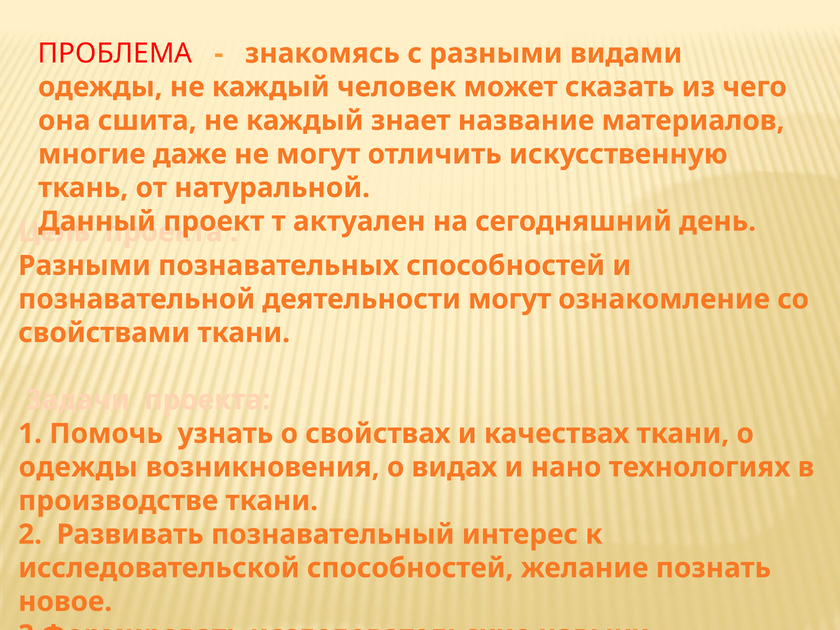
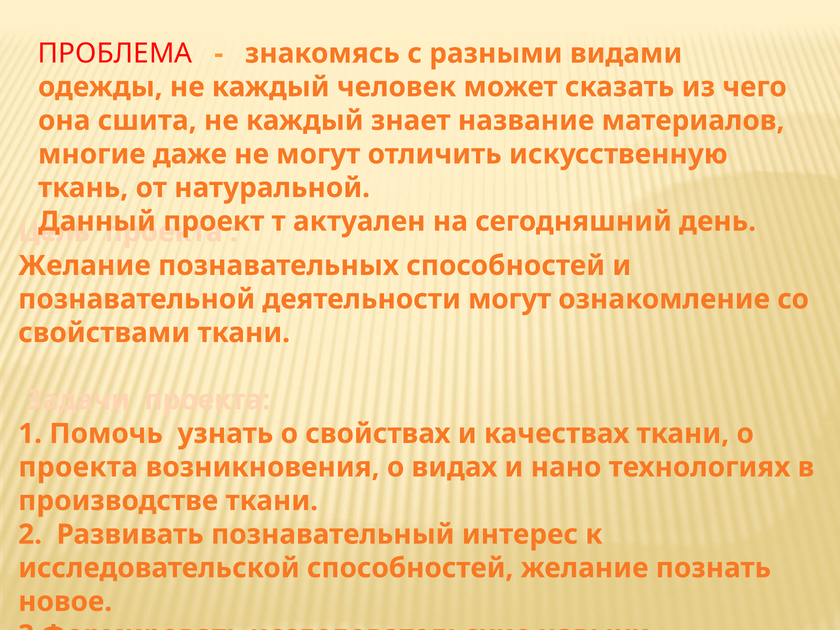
Разными at (85, 266): Разными -> Желание
одежды at (78, 467): одежды -> проекта
